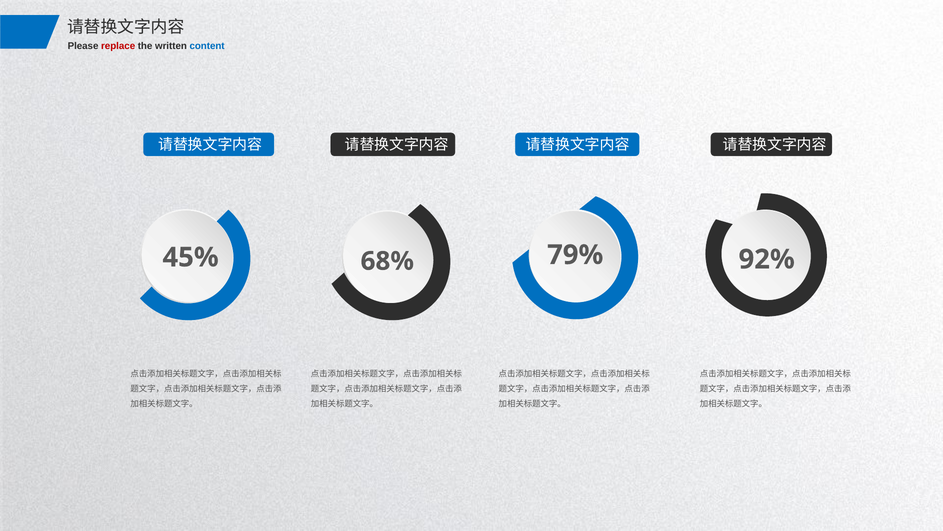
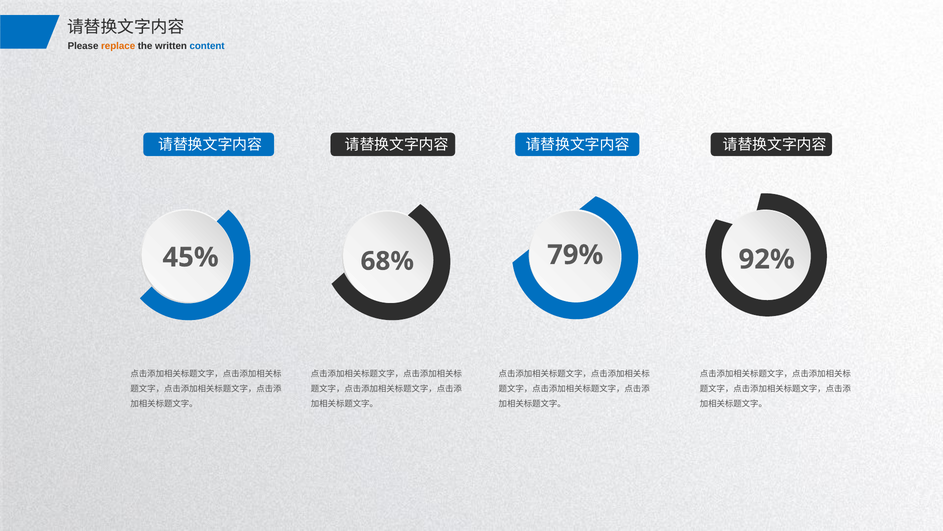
replace colour: red -> orange
